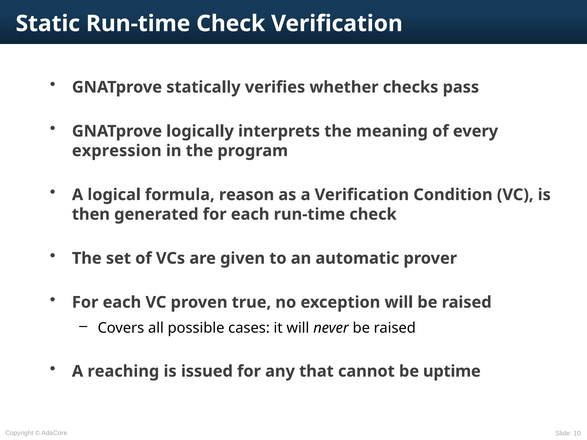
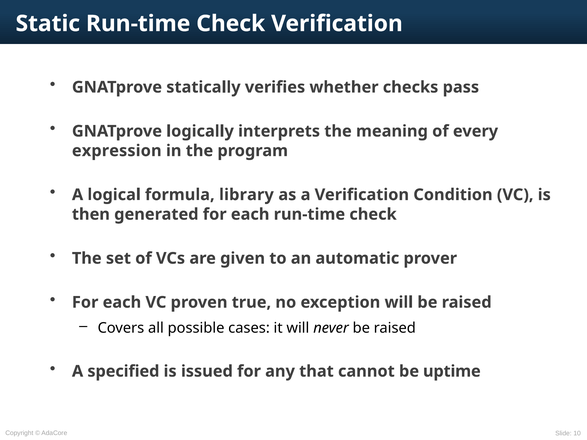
reason: reason -> library
reaching: reaching -> specified
